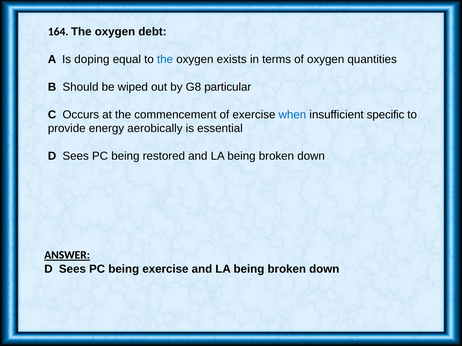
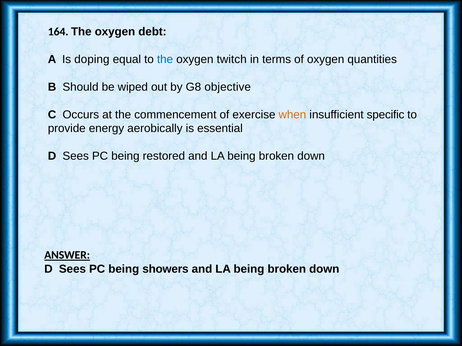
exists: exists -> twitch
particular: particular -> objective
when colour: blue -> orange
being exercise: exercise -> showers
